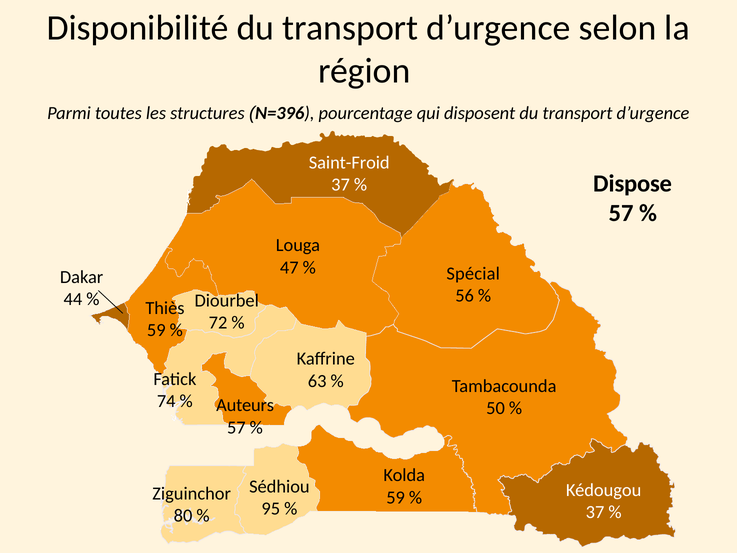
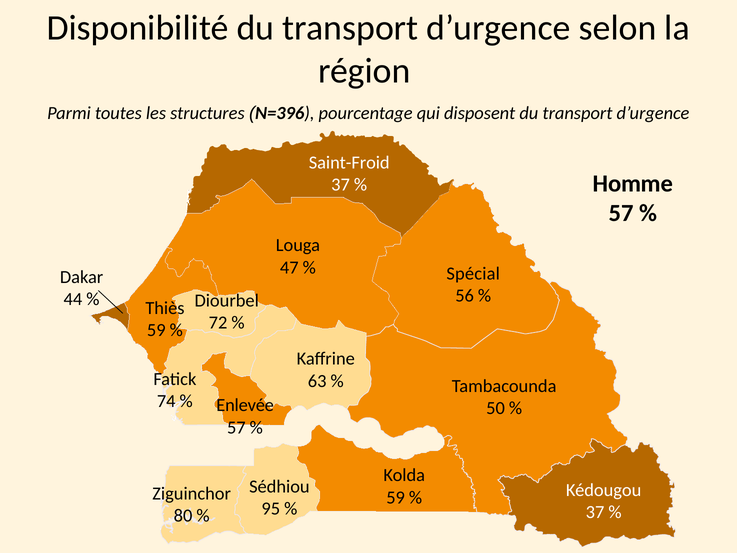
Dispose: Dispose -> Homme
Auteurs: Auteurs -> Enlevée
